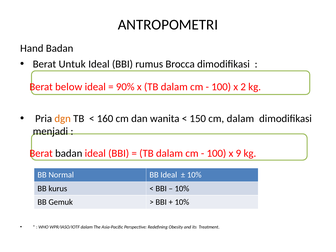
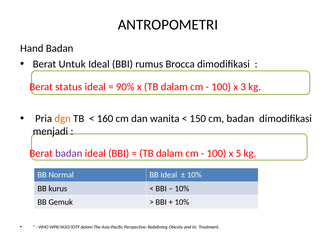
below: below -> status
2: 2 -> 3
cm dalam: dalam -> badan
badan at (69, 153) colour: black -> purple
9: 9 -> 5
